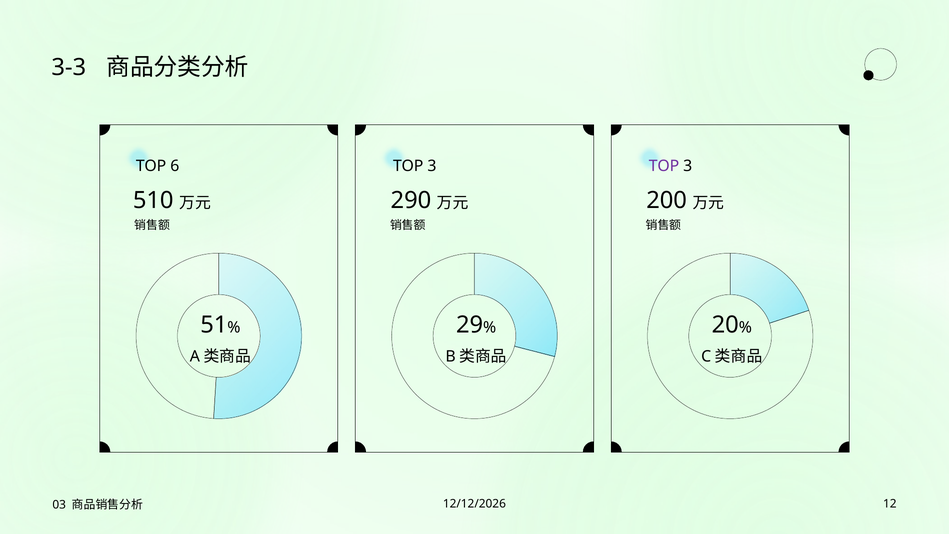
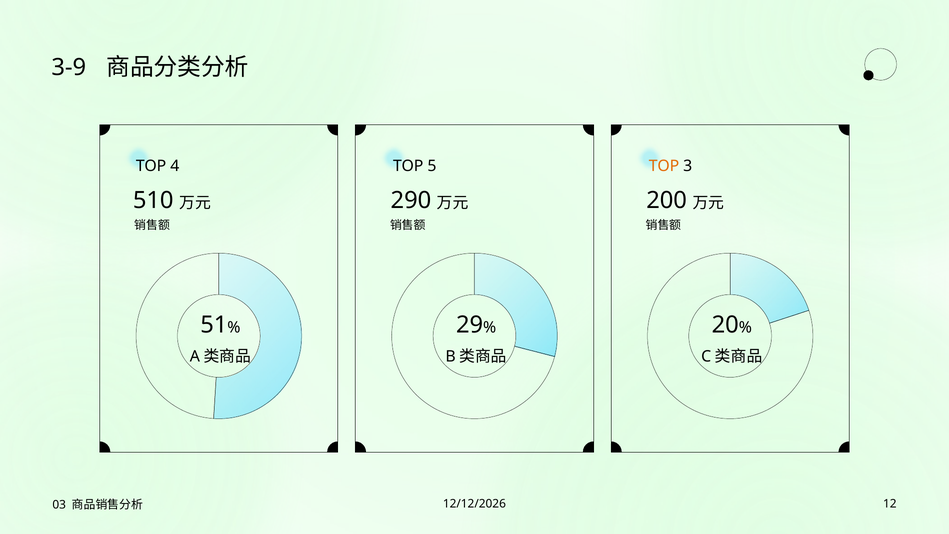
3-3: 3-3 -> 3-9
6: 6 -> 4
3 at (432, 166): 3 -> 5
TOP at (664, 166) colour: purple -> orange
